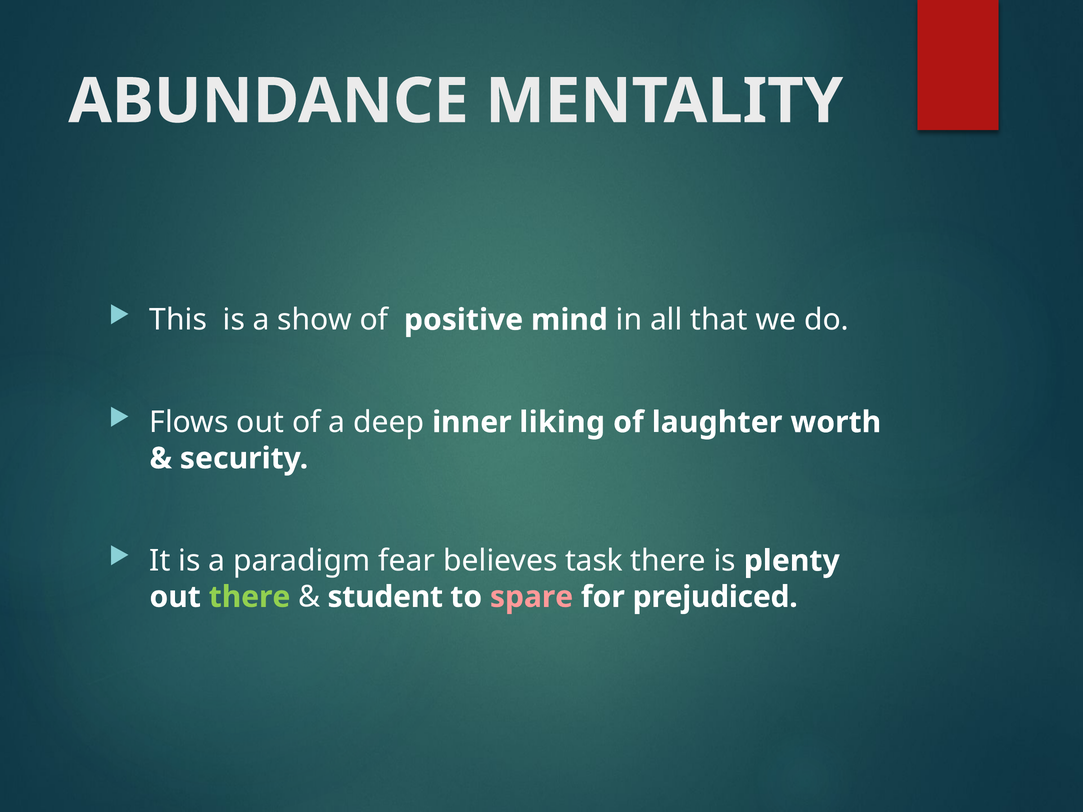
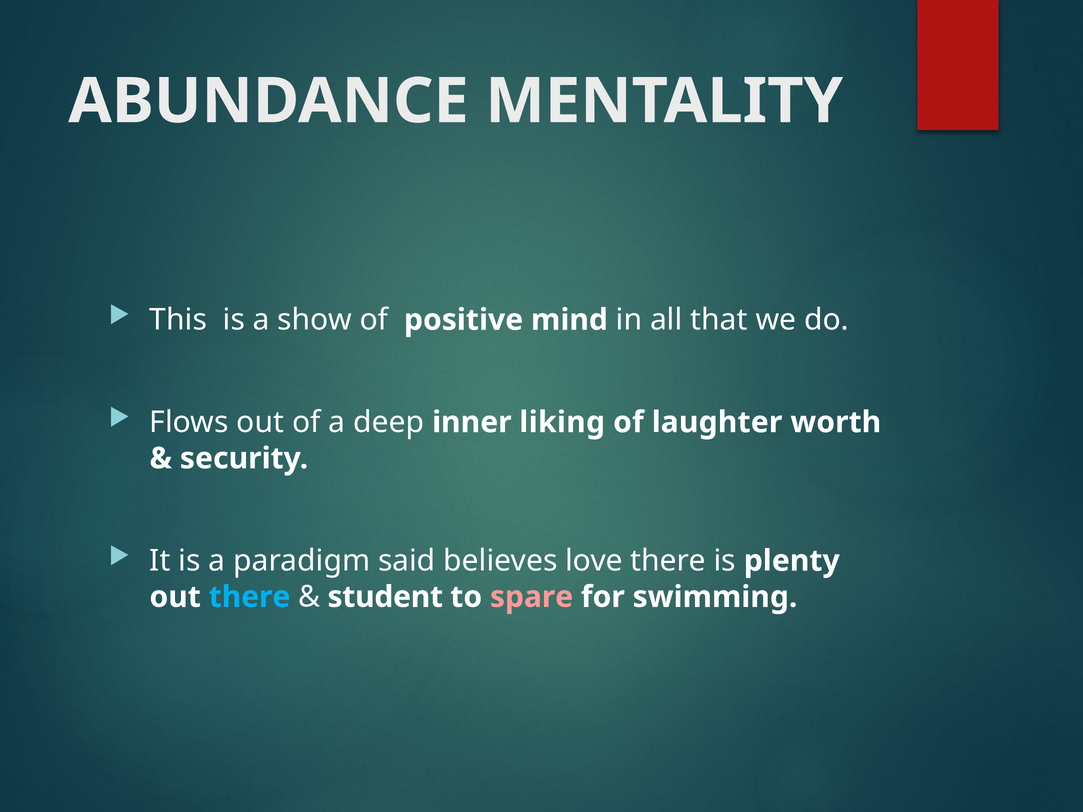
fear: fear -> said
task: task -> love
there at (250, 597) colour: light green -> light blue
prejudiced: prejudiced -> swimming
